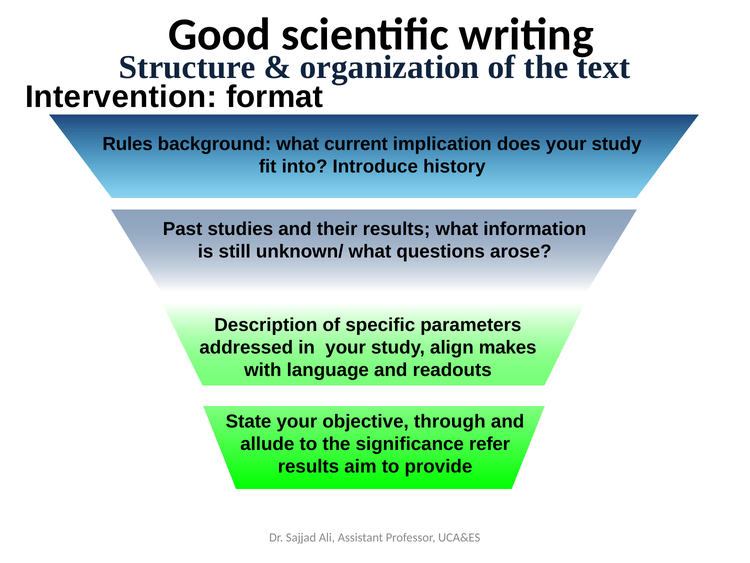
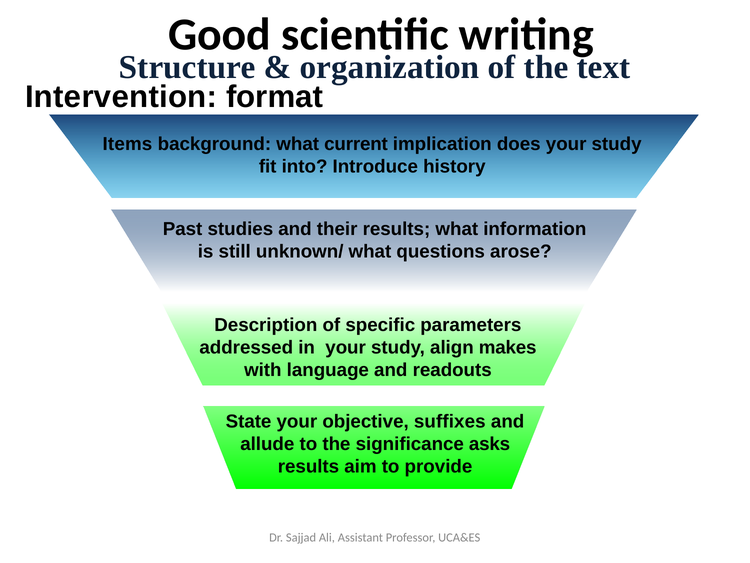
Rules: Rules -> Items
through: through -> suffixes
refer: refer -> asks
